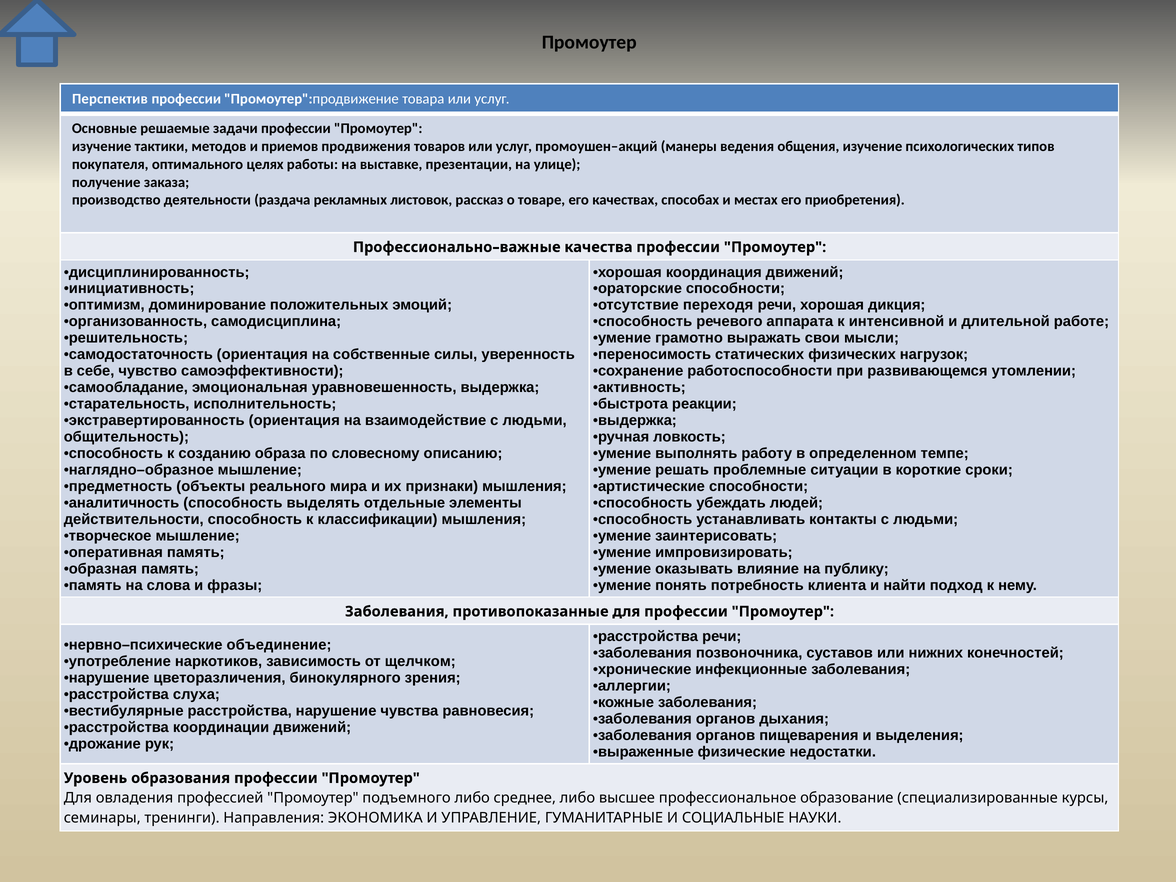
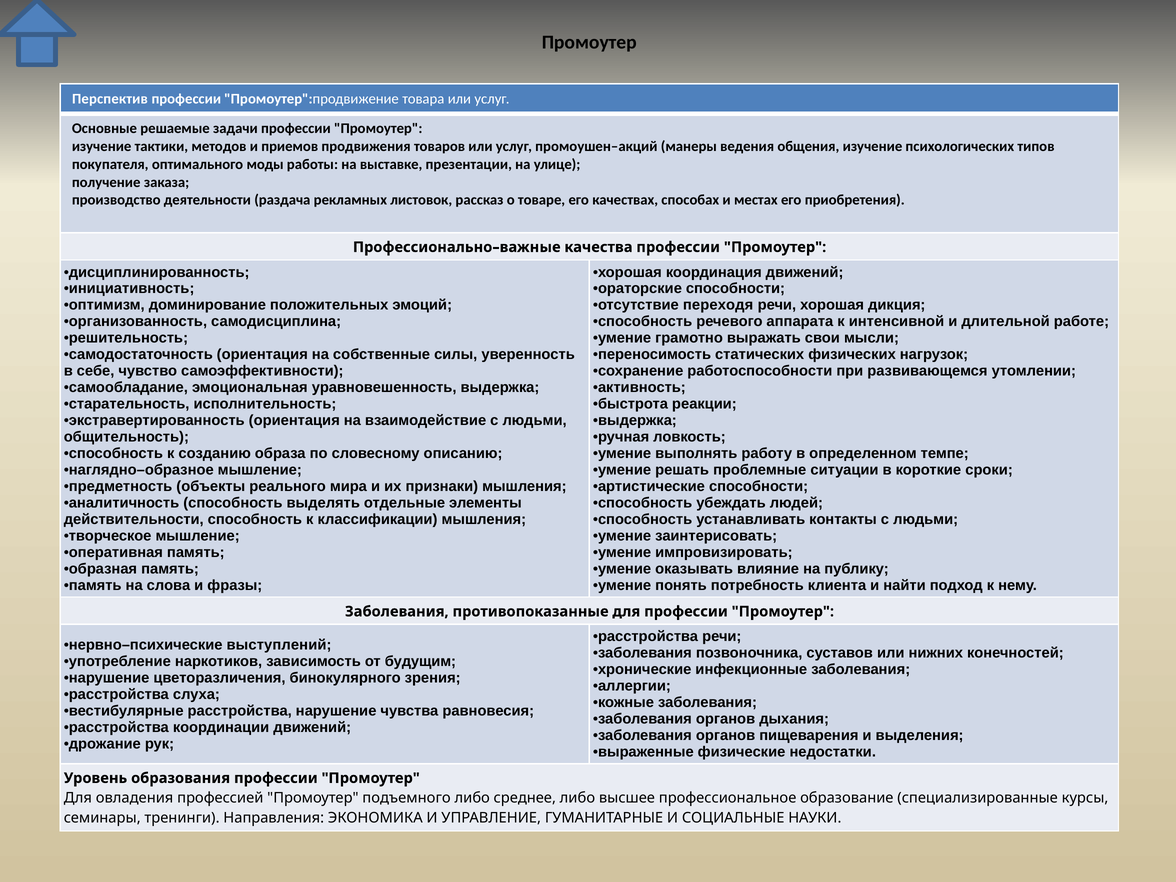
целях: целях -> моды
объединение: объединение -> выступлений
щелчком: щелчком -> будущим
